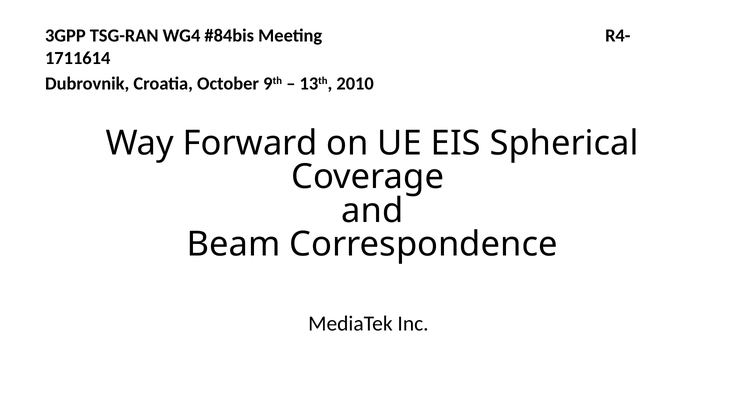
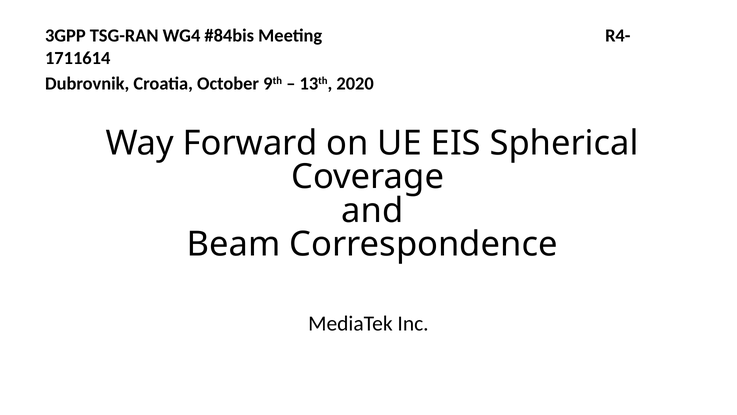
2010: 2010 -> 2020
